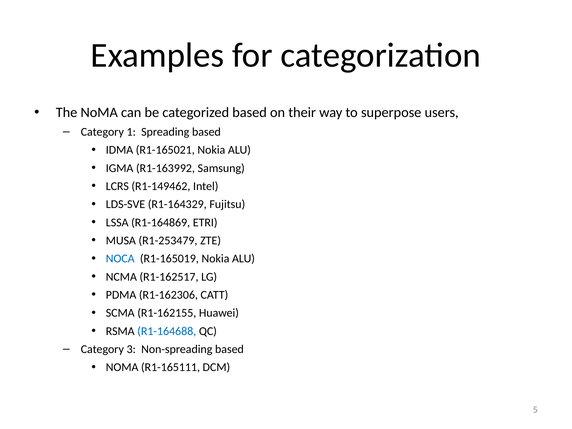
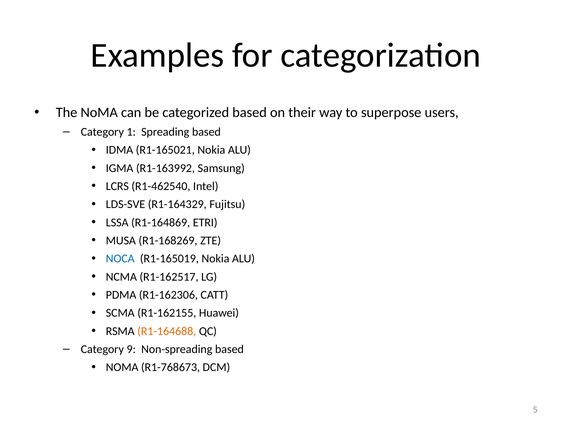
R1-149462: R1-149462 -> R1-462540
R1-253479: R1-253479 -> R1-168269
R1-164688 colour: blue -> orange
3: 3 -> 9
R1-165111: R1-165111 -> R1-768673
